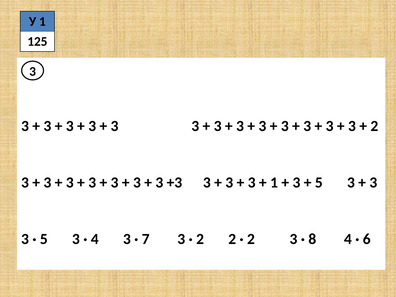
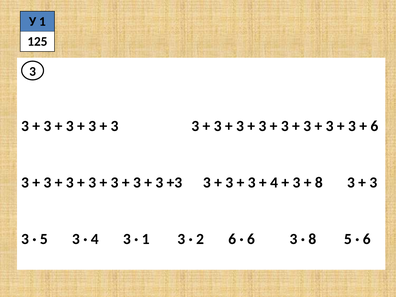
2 at (374, 126): 2 -> 6
1 at (274, 182): 1 -> 4
5 at (319, 182): 5 -> 8
7 at (146, 239): 7 -> 1
2 2: 2 -> 6
2 at (251, 239): 2 -> 6
8 4: 4 -> 5
